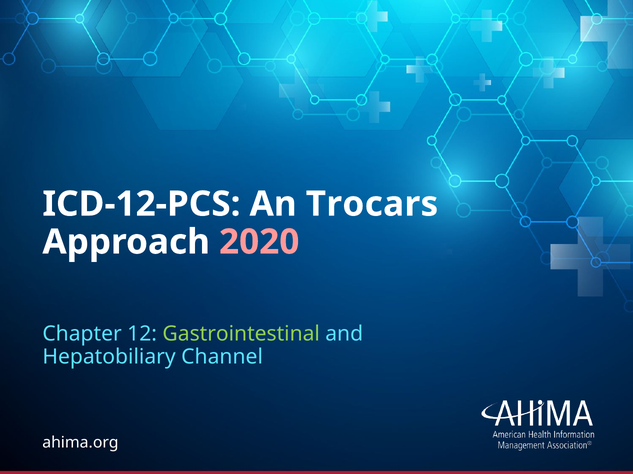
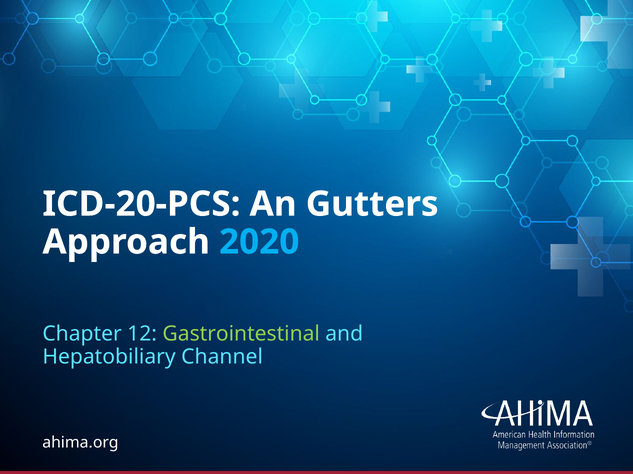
ICD-12-PCS: ICD-12-PCS -> ICD-20-PCS
Trocars: Trocars -> Gutters
2020 at (259, 242) colour: pink -> light blue
